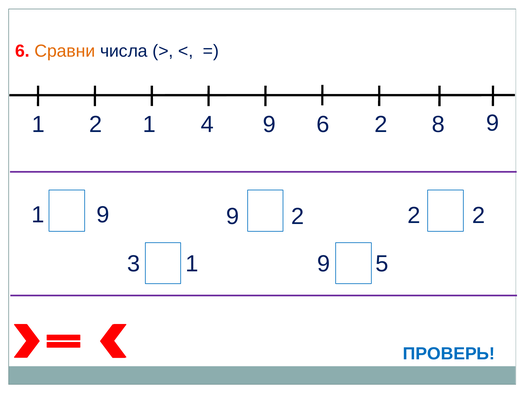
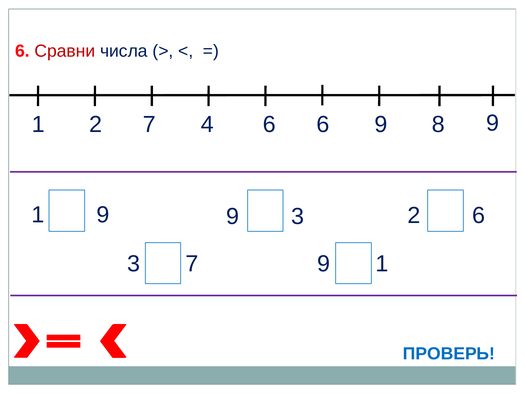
Сравни colour: orange -> red
1 1: 1 -> 7
4 9: 9 -> 6
2 at (381, 125): 2 -> 9
2 2: 2 -> 6
2 at (298, 217): 2 -> 3
3 1: 1 -> 7
5 at (382, 264): 5 -> 1
